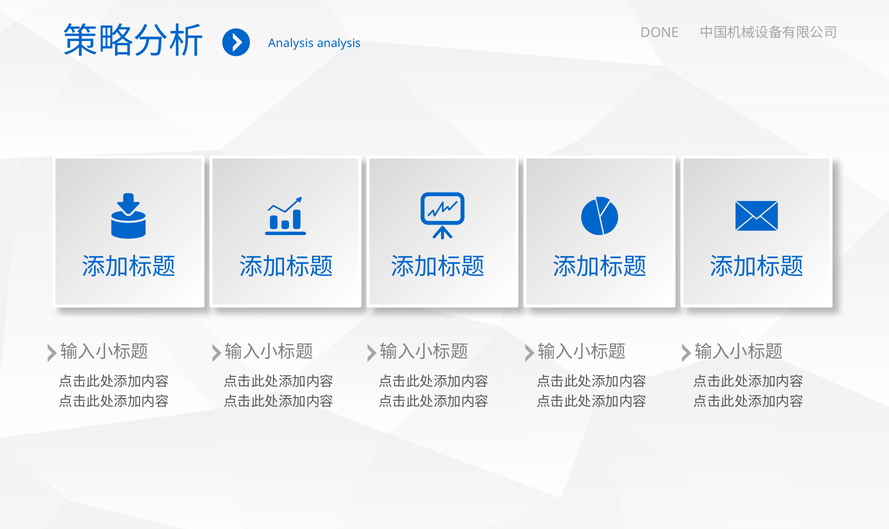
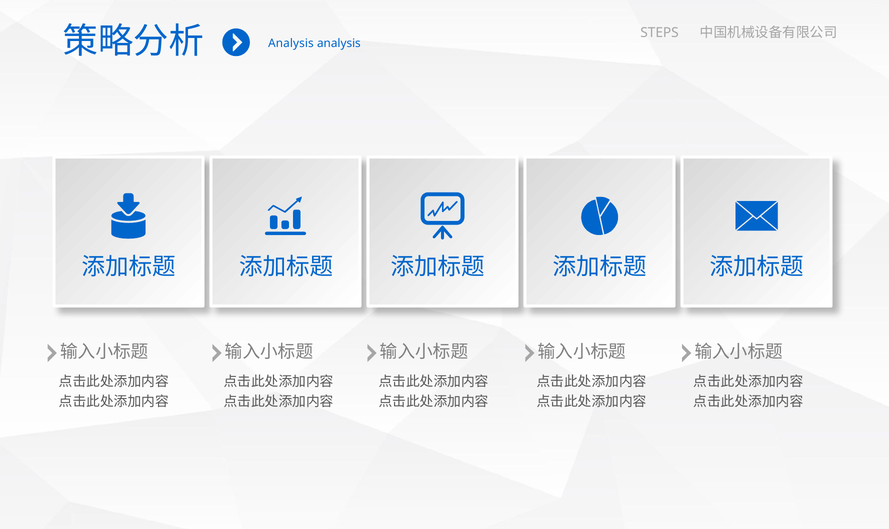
DONE: DONE -> STEPS
